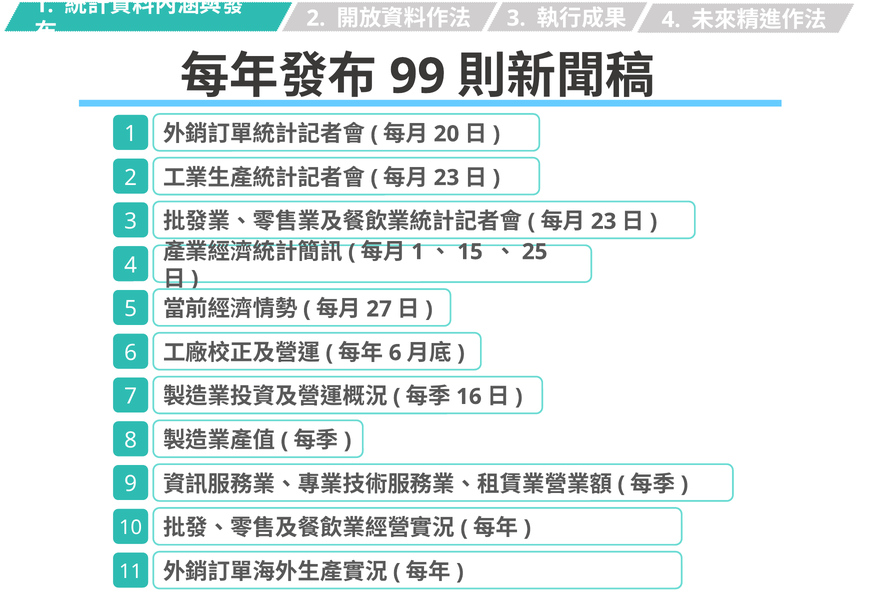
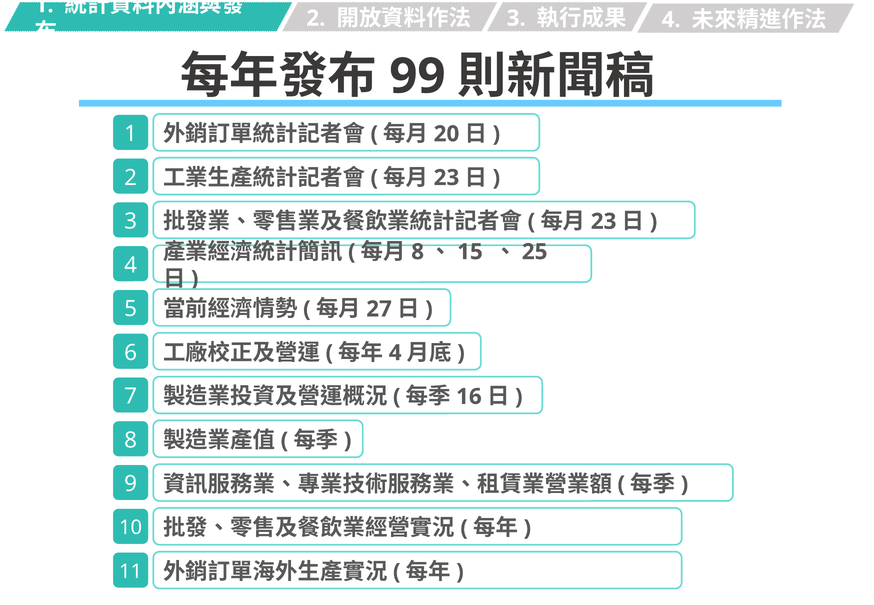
1 at (418, 252): 1 -> 8
6 at (395, 353): 6 -> 4
